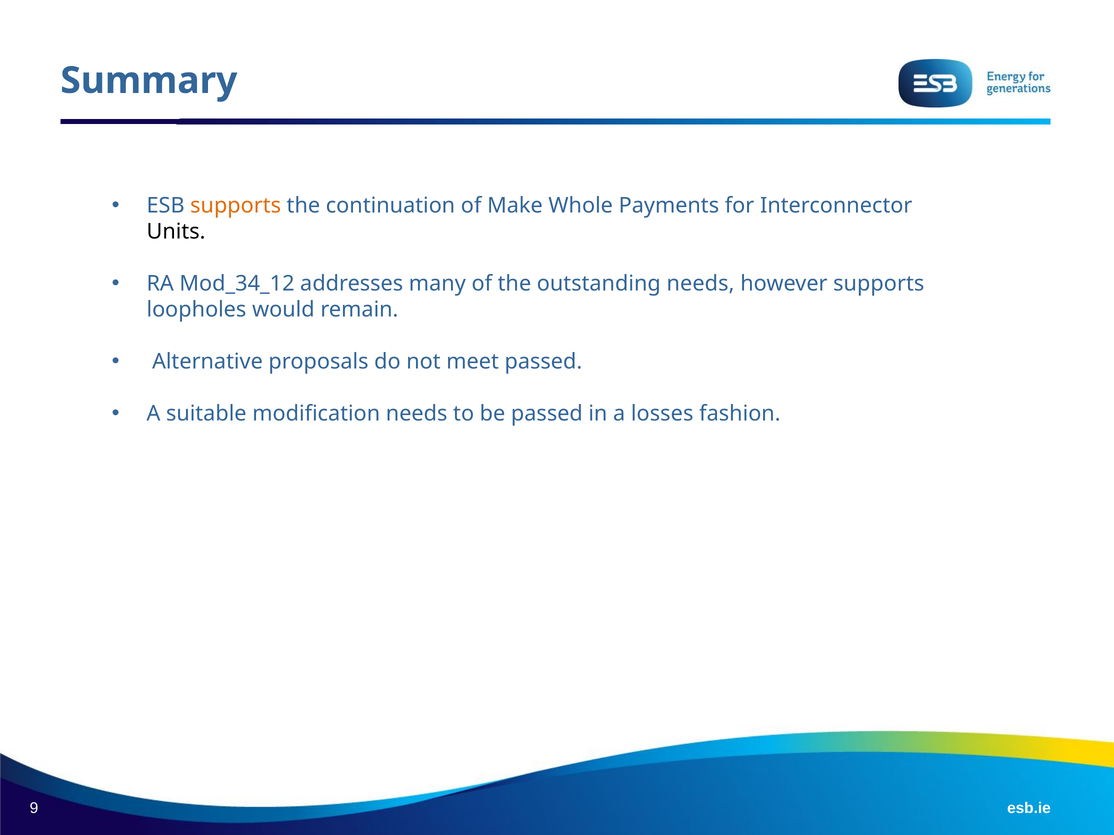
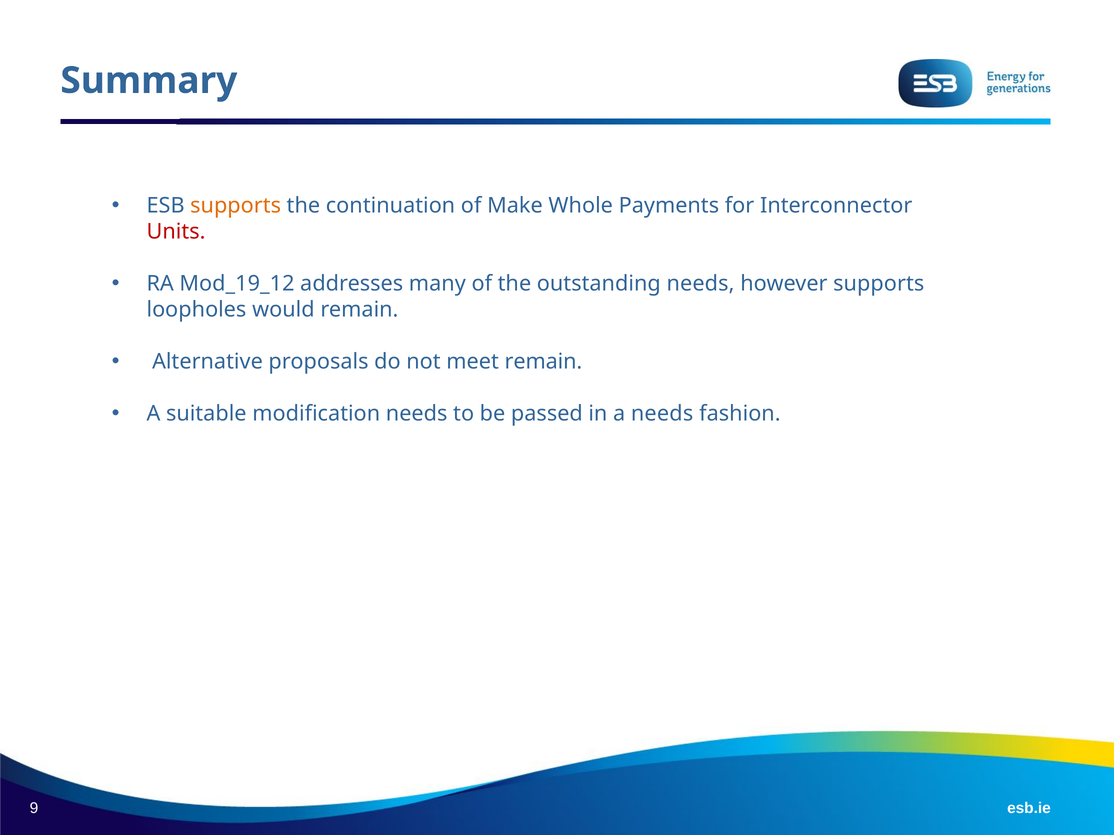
Units colour: black -> red
Mod_34_12: Mod_34_12 -> Mod_19_12
meet passed: passed -> remain
a losses: losses -> needs
